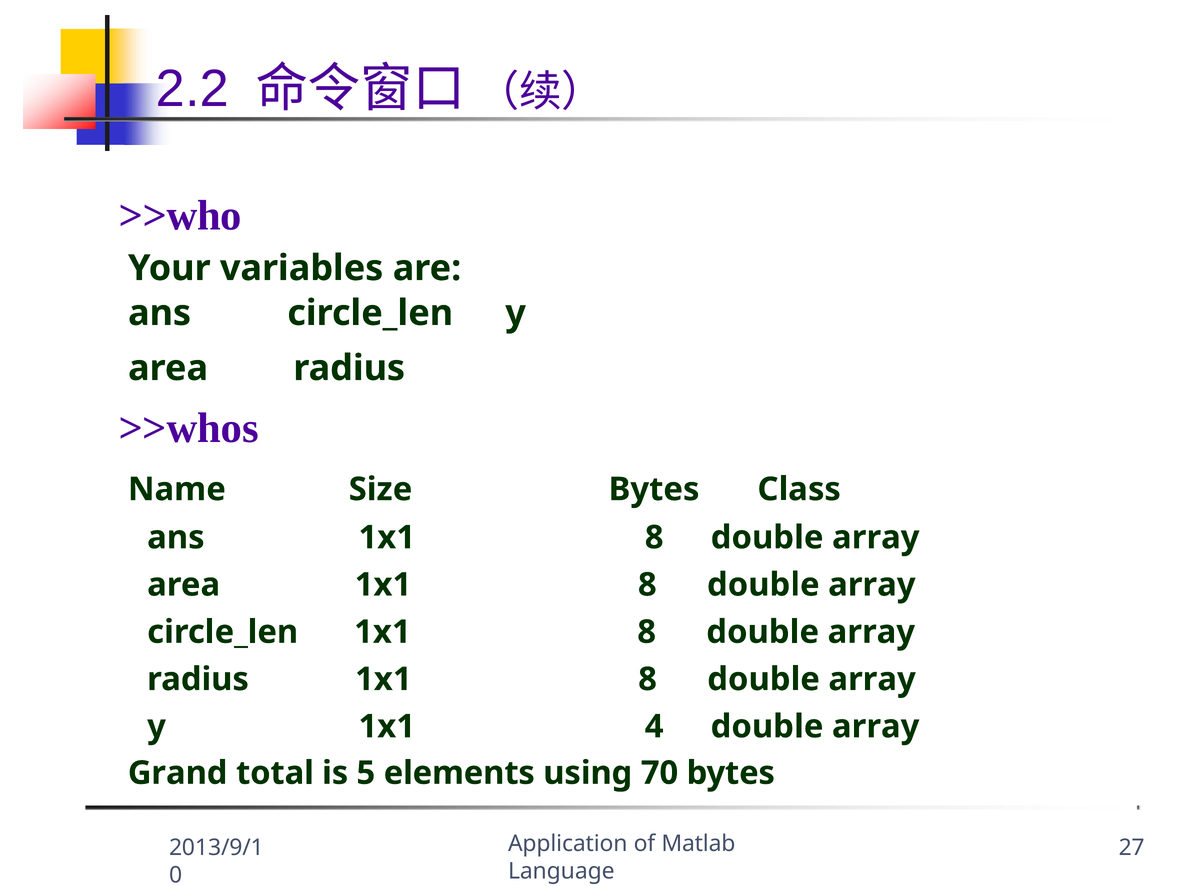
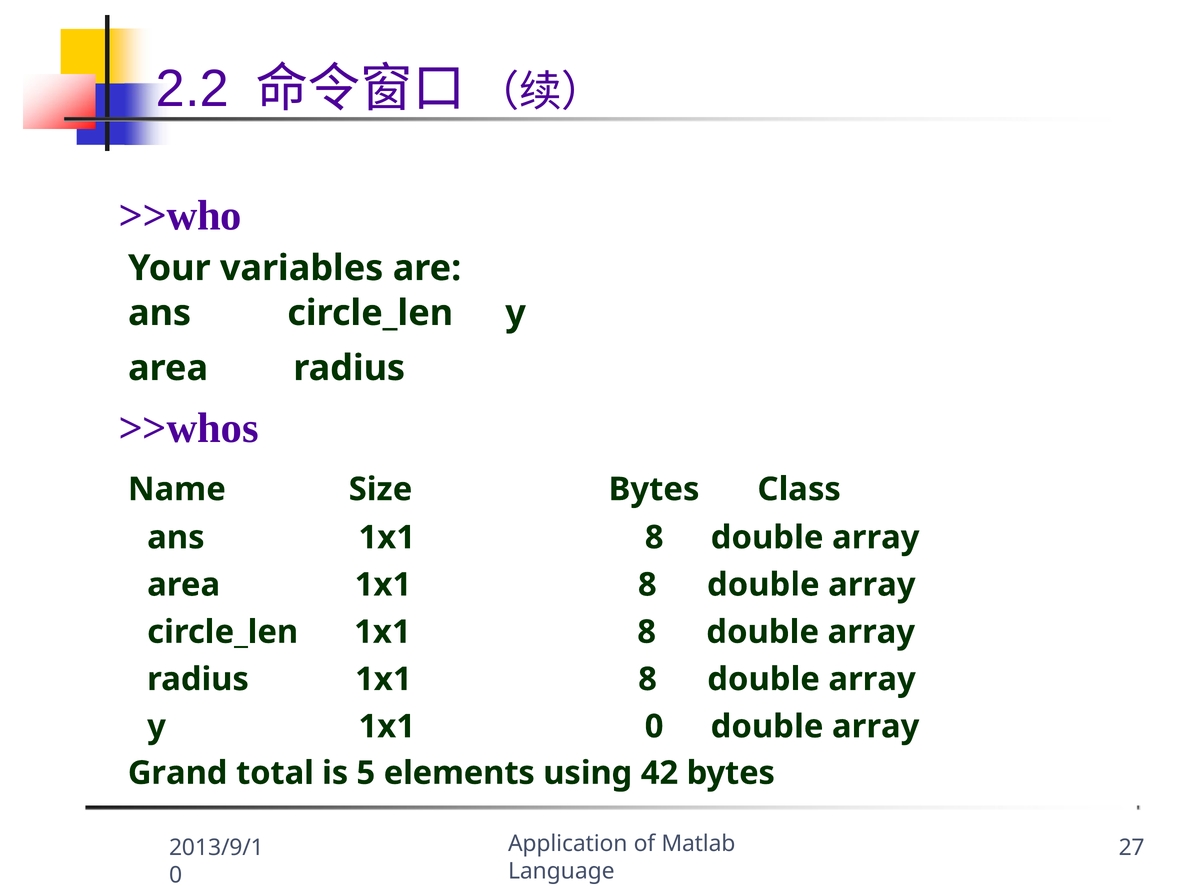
1x1 4: 4 -> 0
70: 70 -> 42
